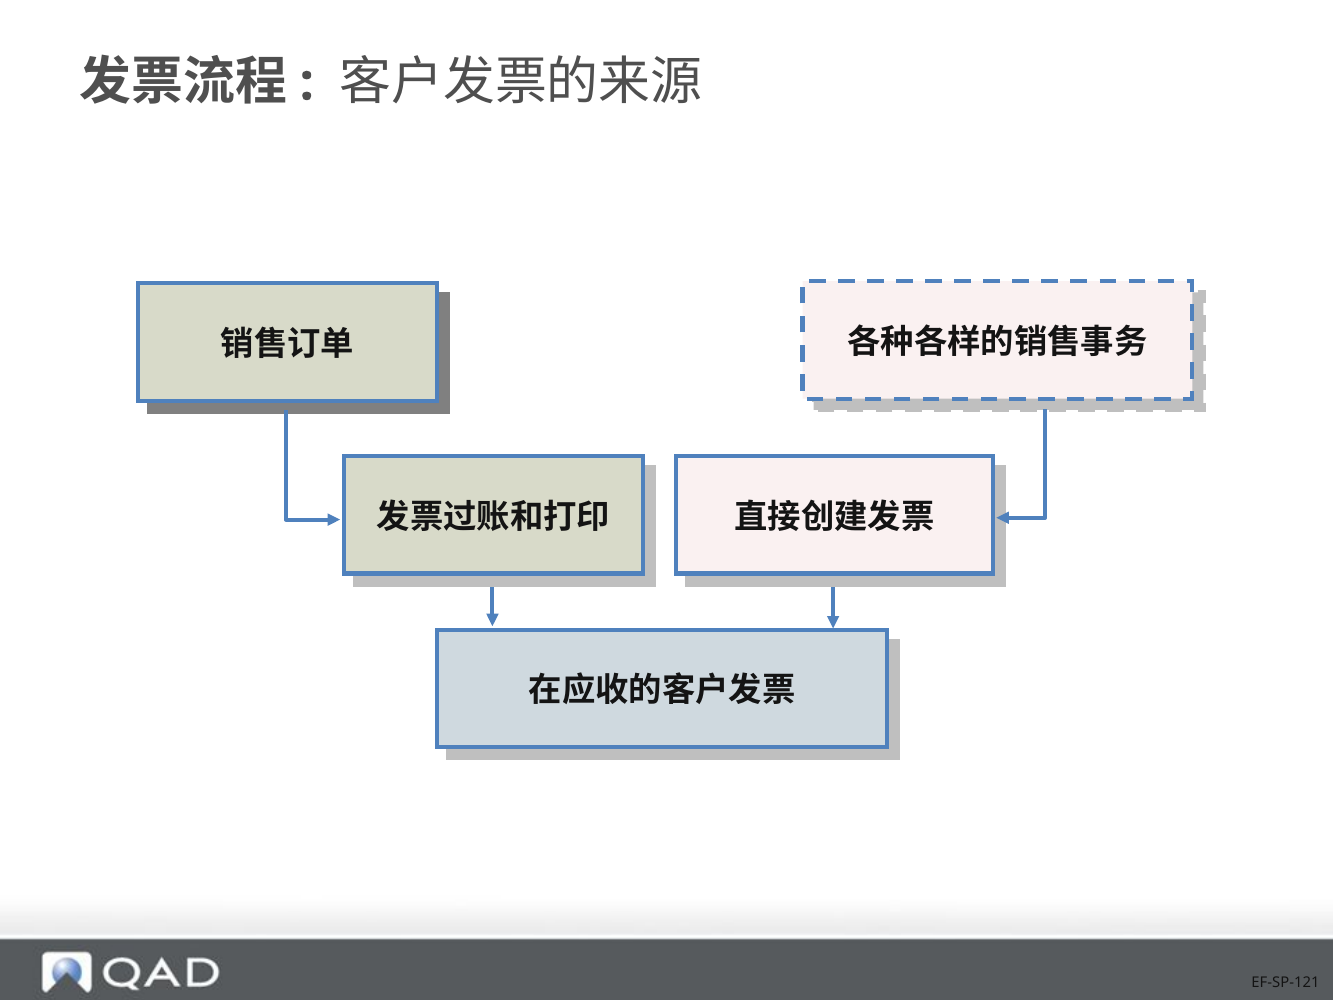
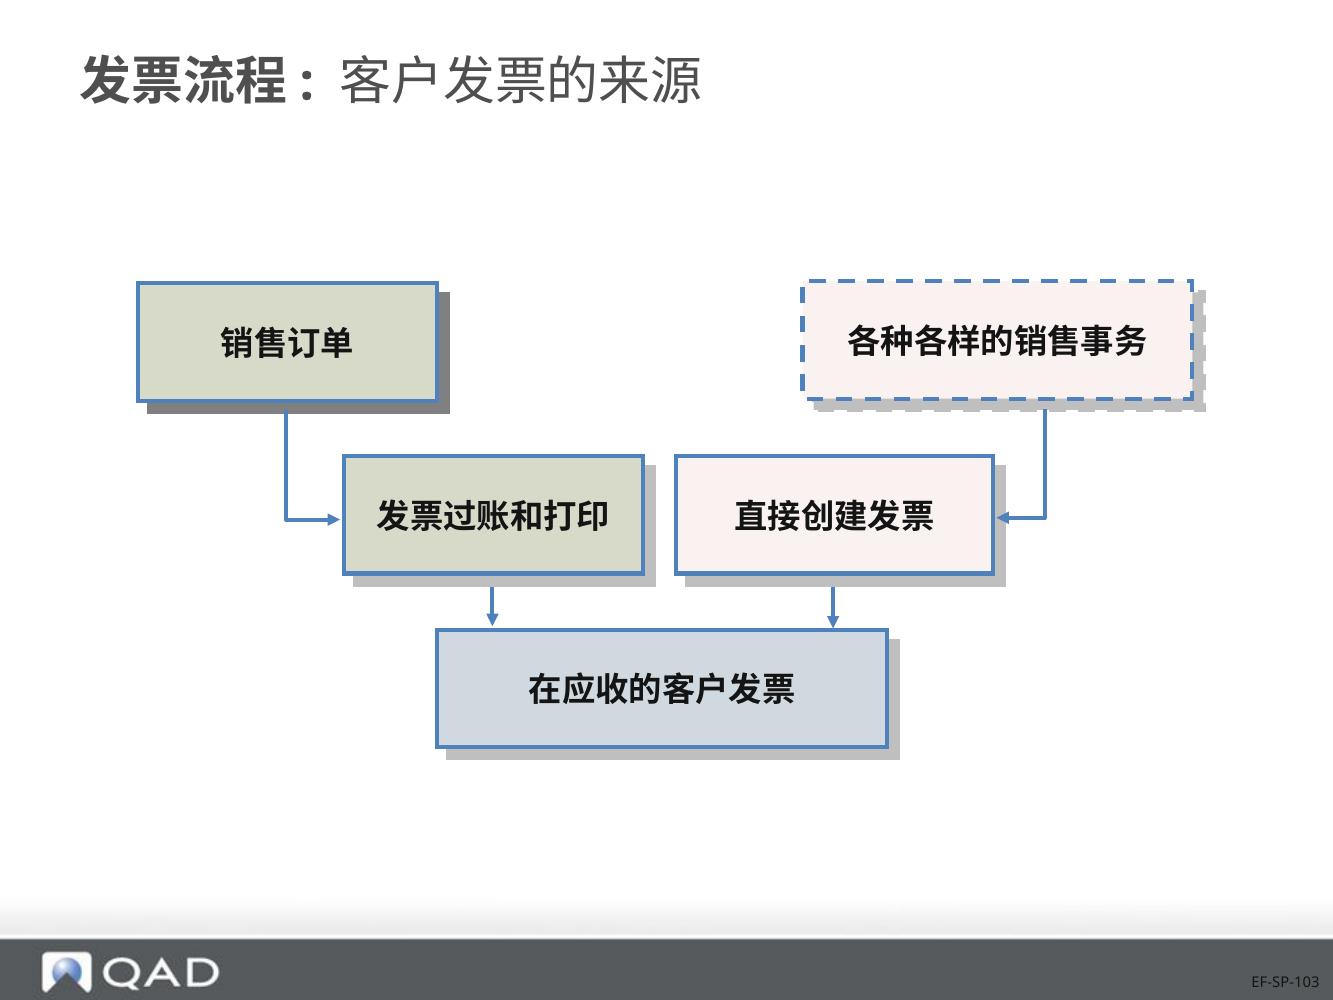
EF-SP-121: EF-SP-121 -> EF-SP-103
